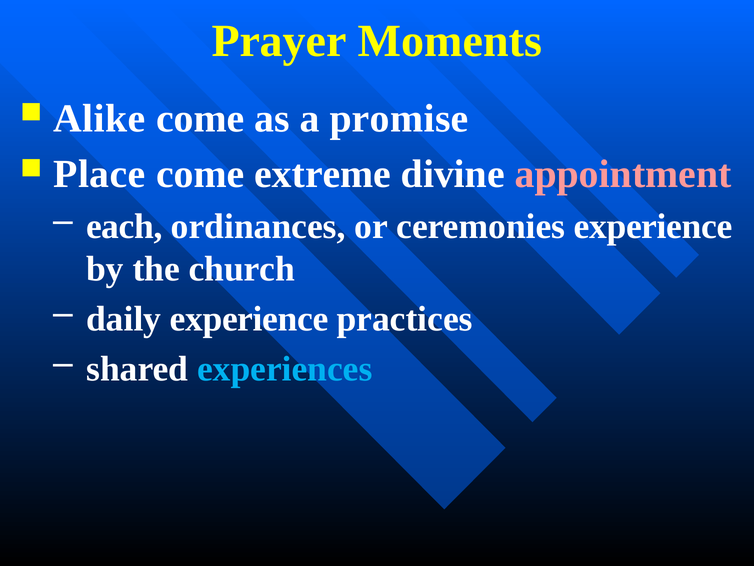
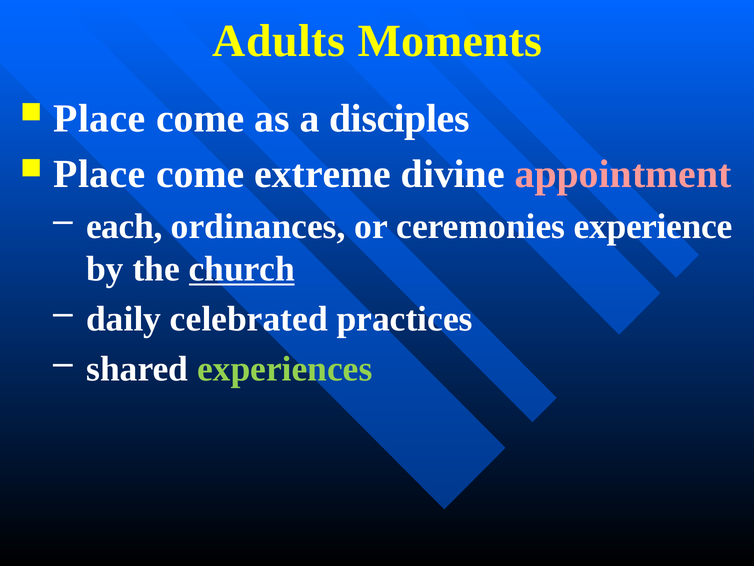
Prayer: Prayer -> Adults
Alike at (99, 118): Alike -> Place
promise: promise -> disciples
church underline: none -> present
daily experience: experience -> celebrated
experiences colour: light blue -> light green
